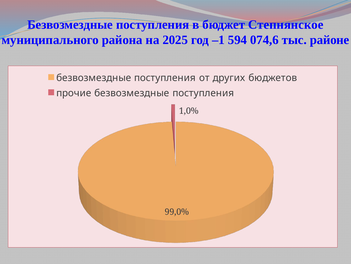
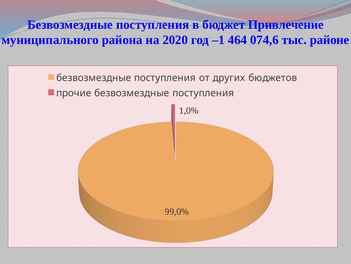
Степнянское: Степнянское -> Привлечение
2025: 2025 -> 2020
594: 594 -> 464
